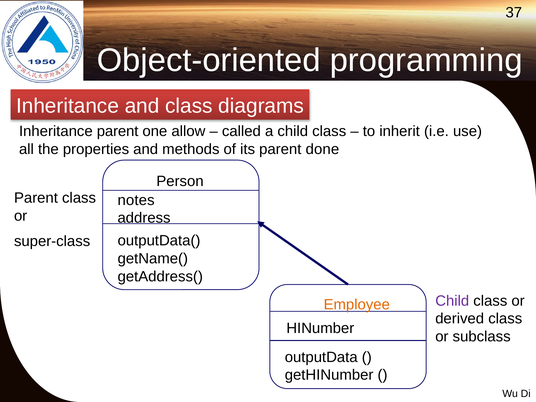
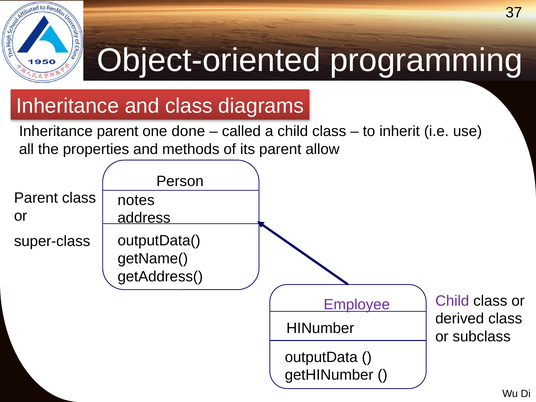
allow: allow -> done
done: done -> allow
Employee colour: orange -> purple
